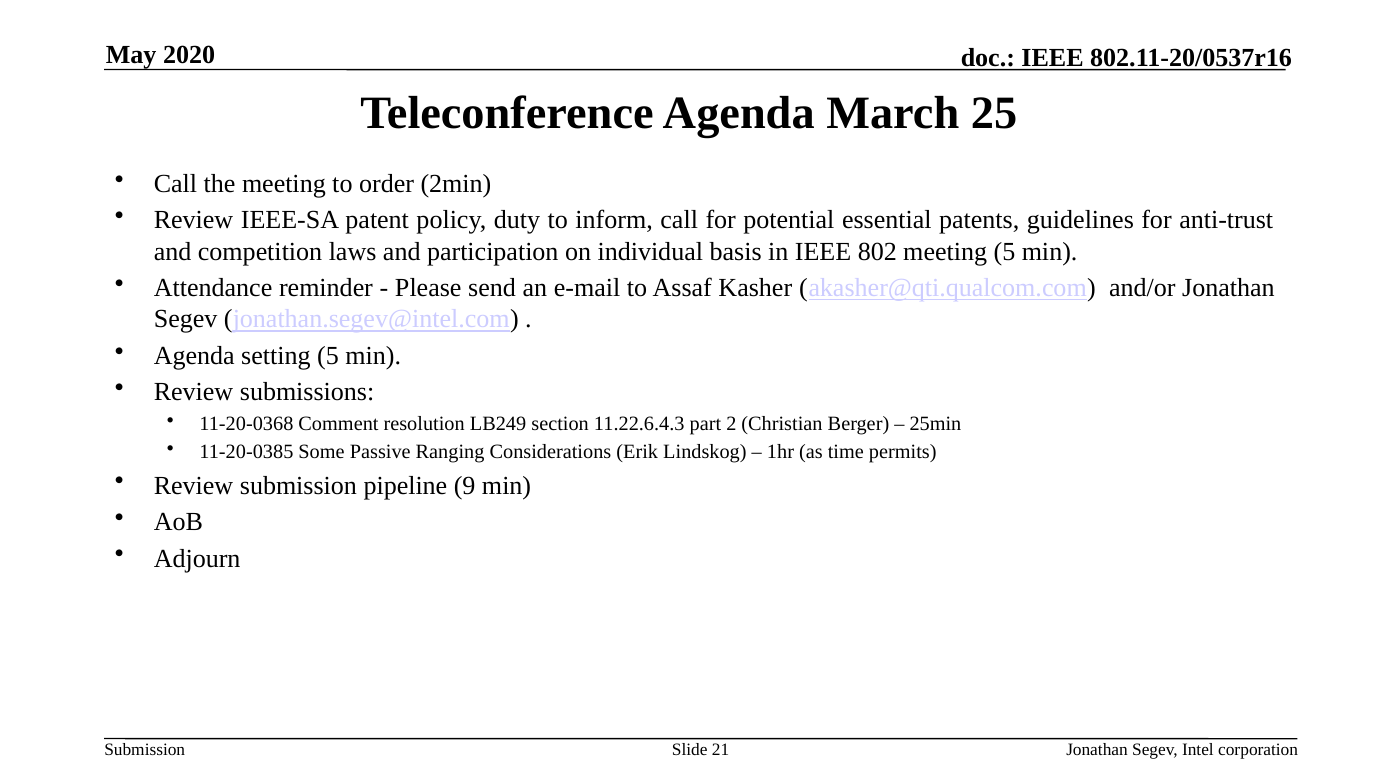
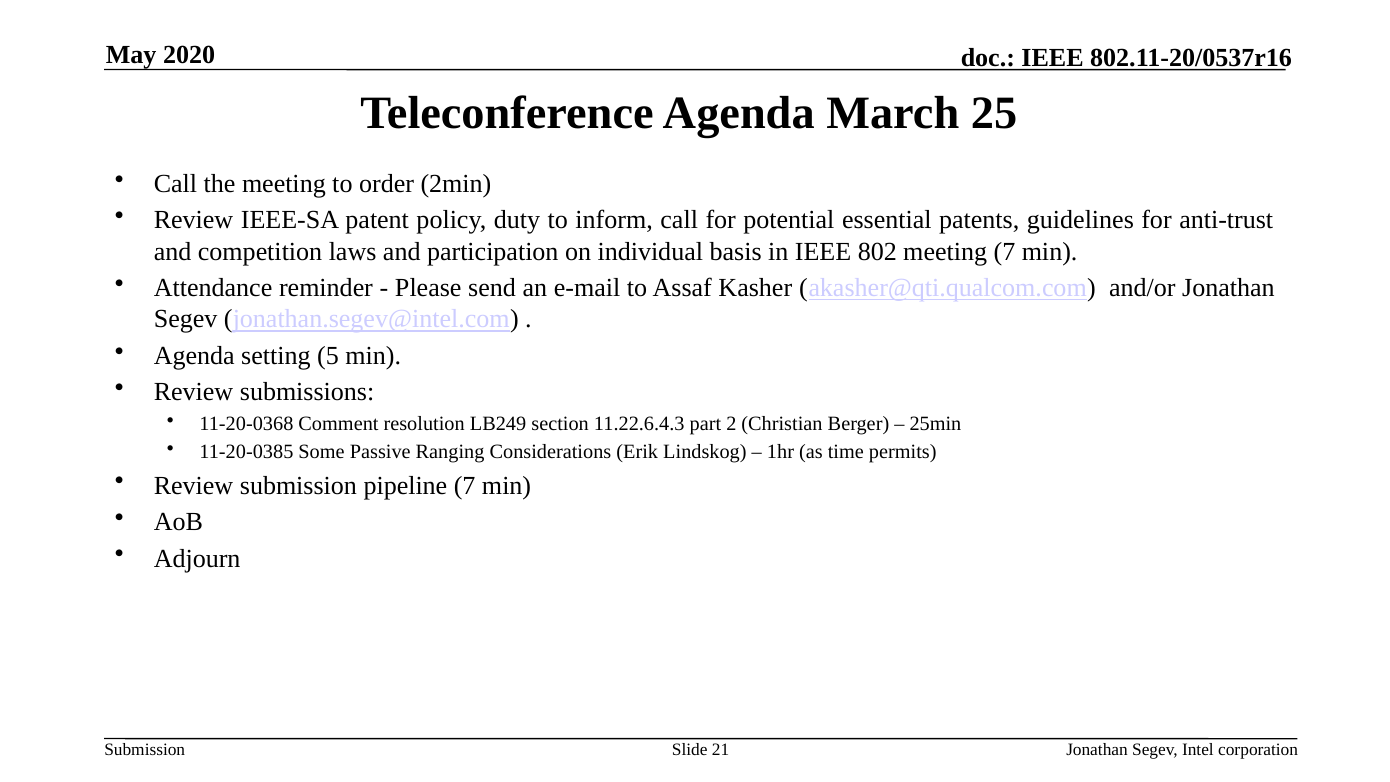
meeting 5: 5 -> 7
pipeline 9: 9 -> 7
